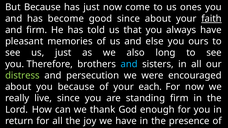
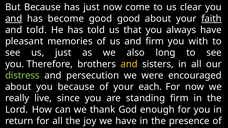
ones: ones -> clear
and at (14, 19) underline: none -> present
good since: since -> good
and firm: firm -> told
and else: else -> firm
ours: ours -> with
and at (129, 64) colour: light blue -> yellow
